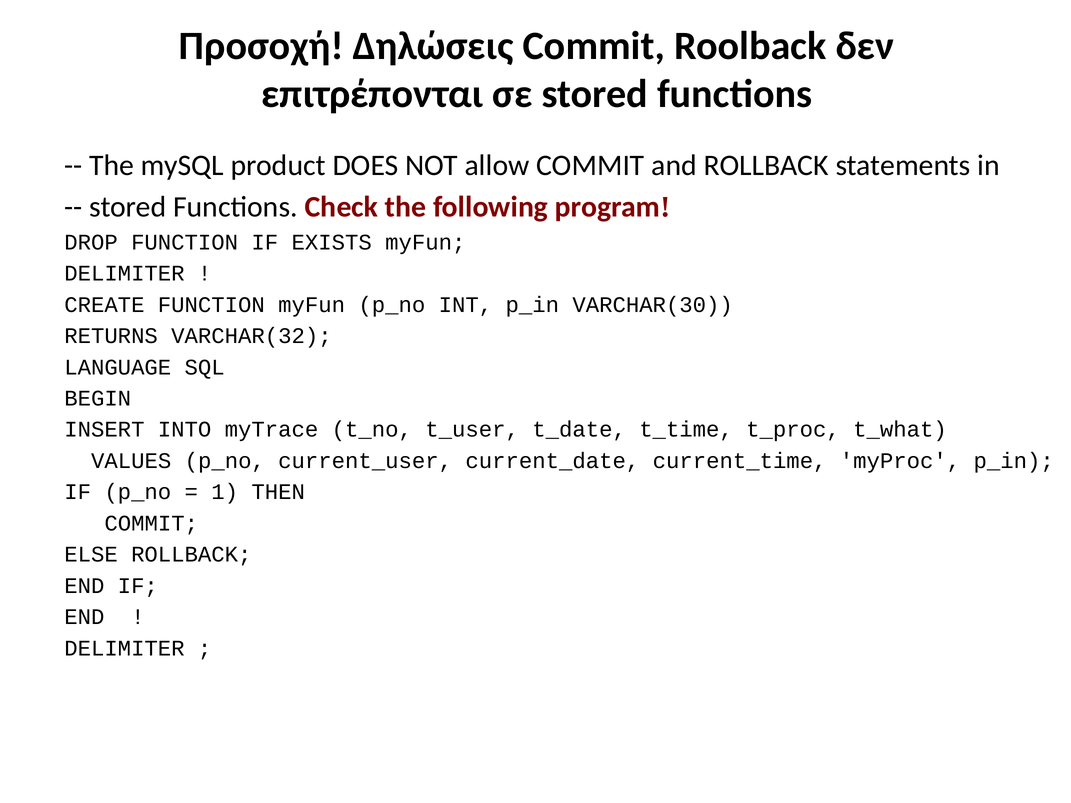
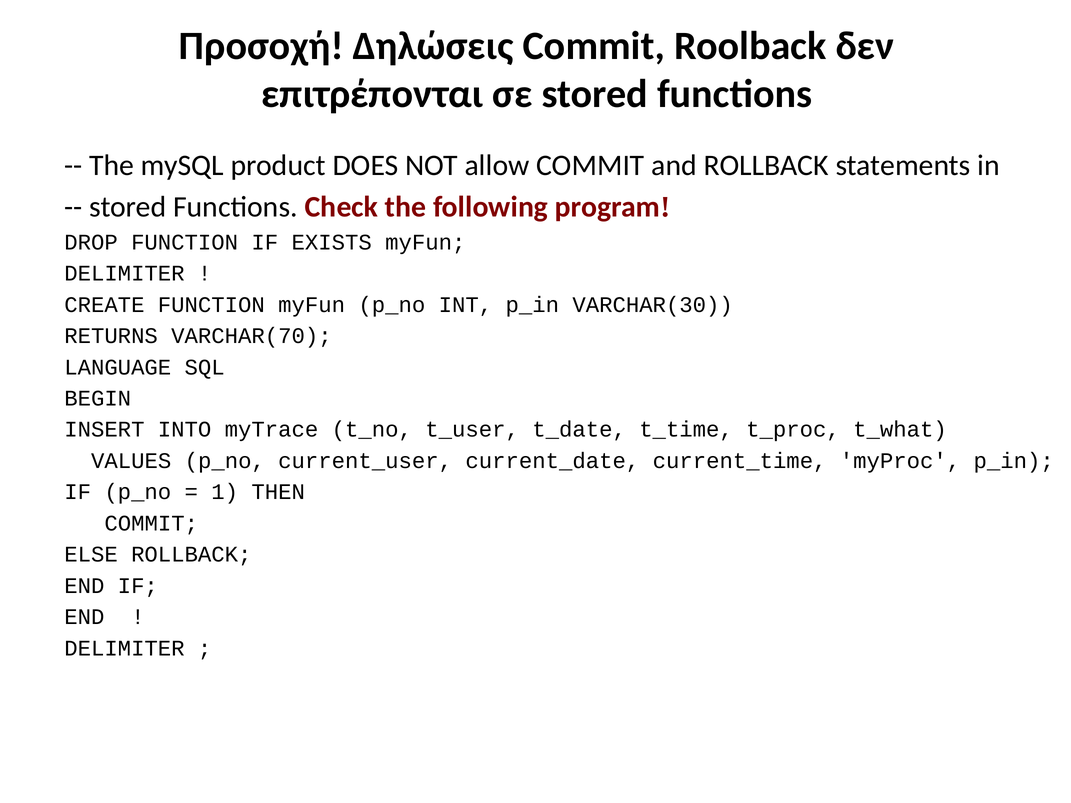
VARCHAR(32: VARCHAR(32 -> VARCHAR(70
